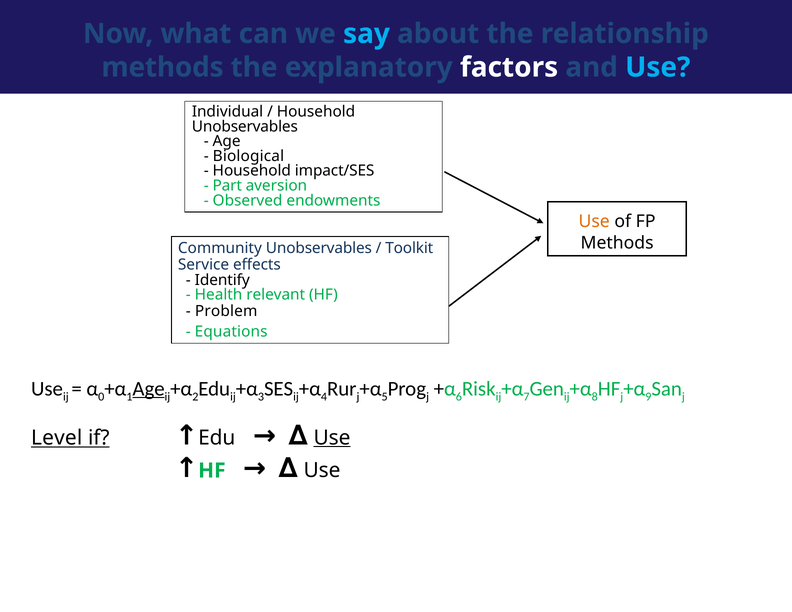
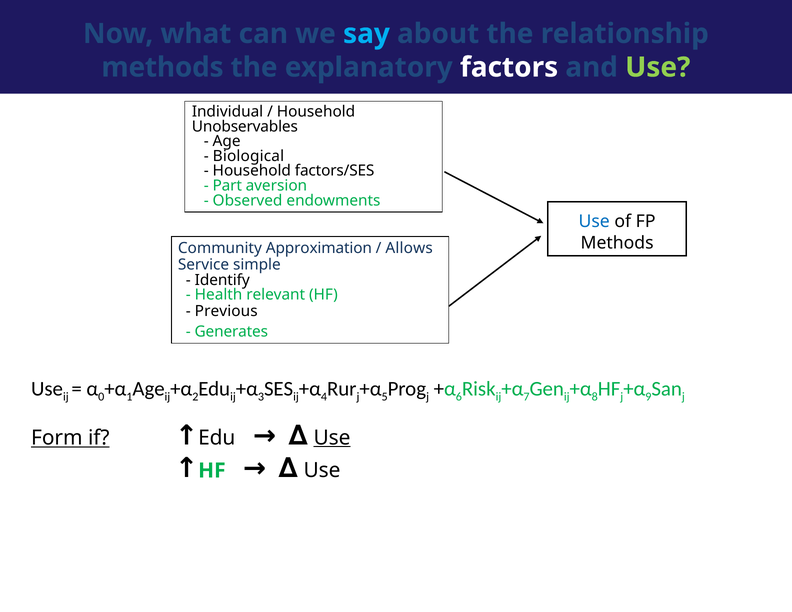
Use at (658, 67) colour: light blue -> light green
impact/SES: impact/SES -> factors/SES
Use at (594, 222) colour: orange -> blue
Community Unobservables: Unobservables -> Approximation
Toolkit: Toolkit -> Allows
effects: effects -> simple
Problem: Problem -> Previous
Equations: Equations -> Generates
Age at (149, 389) underline: present -> none
Level: Level -> Form
